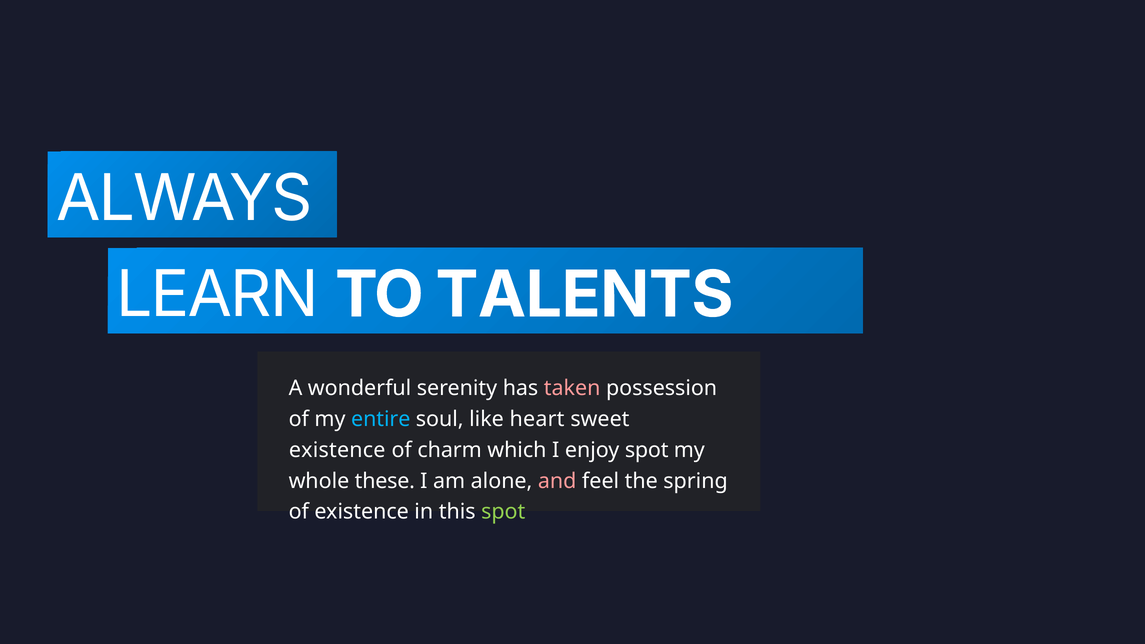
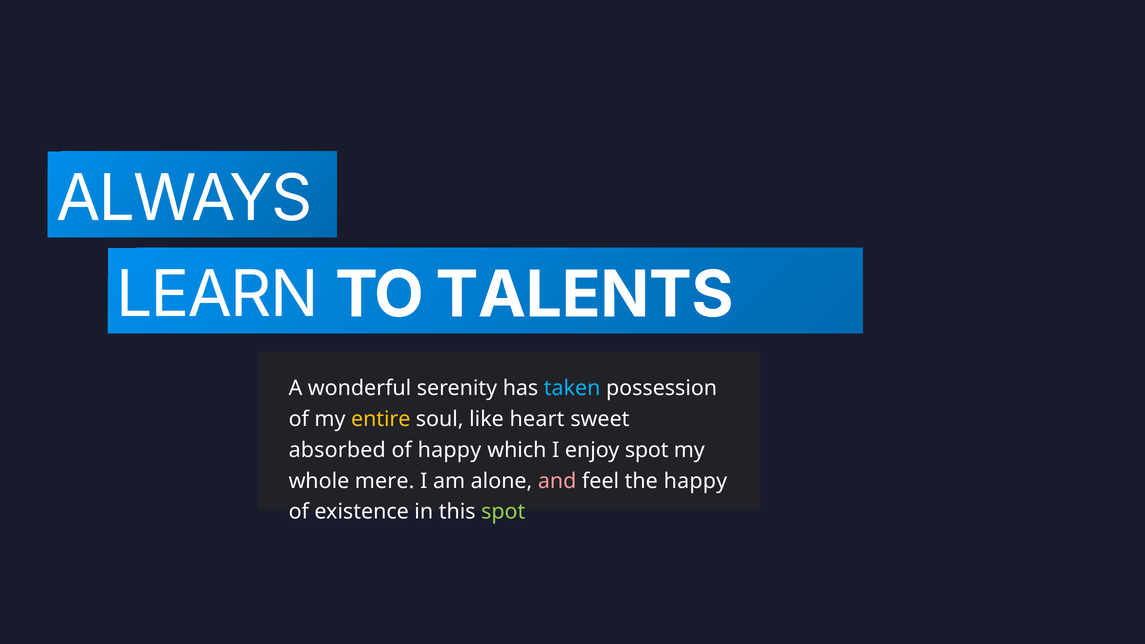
taken colour: pink -> light blue
entire colour: light blue -> yellow
existence at (337, 450): existence -> absorbed
of charm: charm -> happy
these: these -> mere
the spring: spring -> happy
